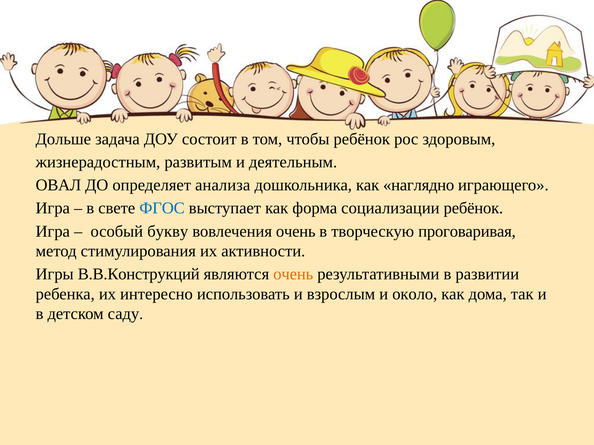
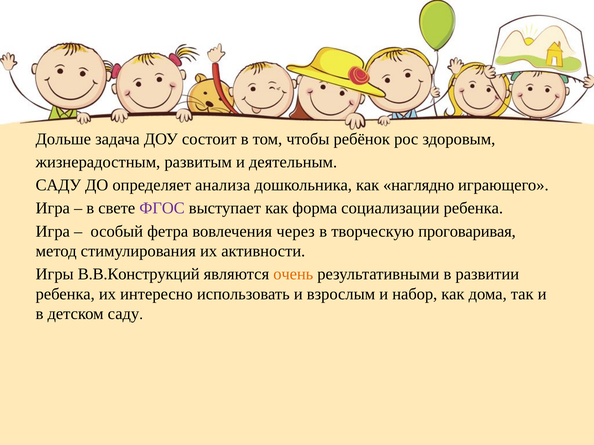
ОВАЛ at (58, 185): ОВАЛ -> САДУ
ФГОС colour: blue -> purple
социализации ребёнок: ребёнок -> ребенка
букву: букву -> фетра
вовлечения очень: очень -> через
около: около -> набор
